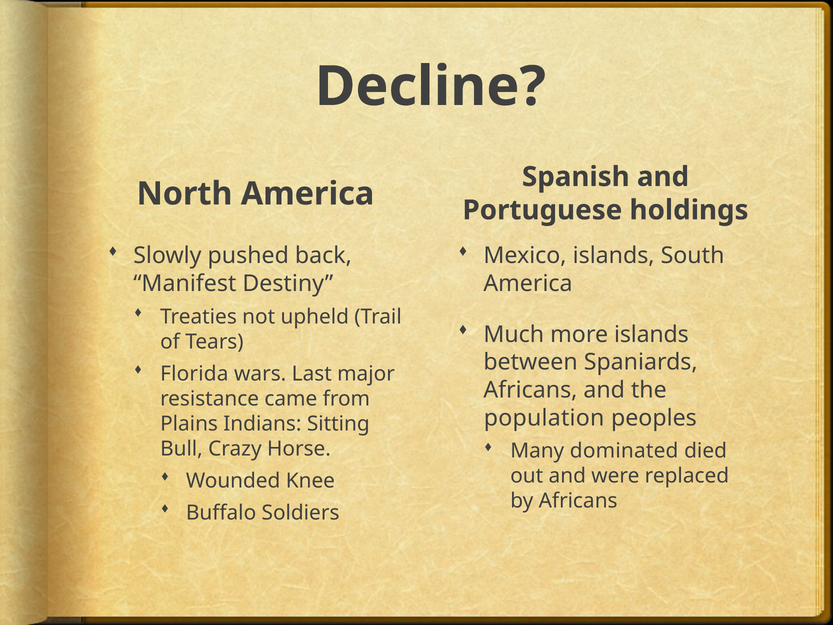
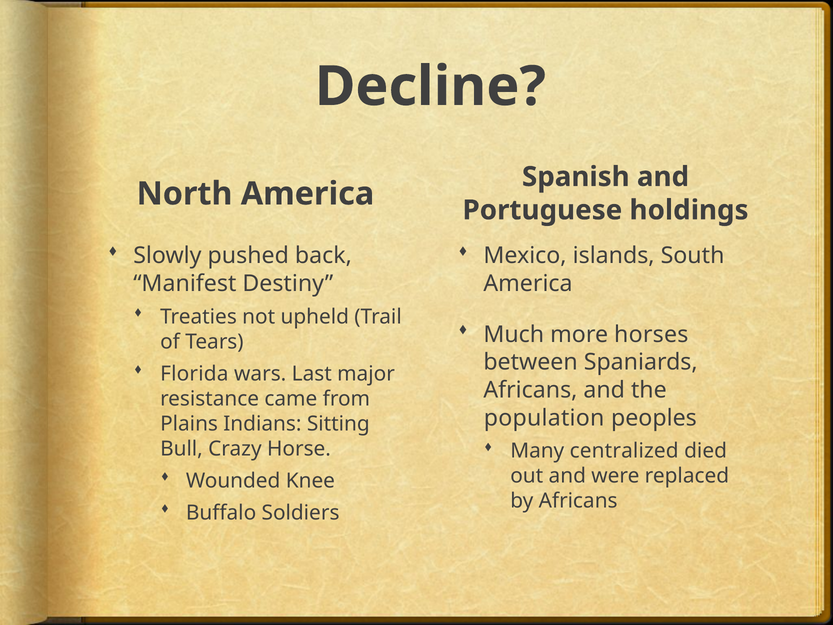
more islands: islands -> horses
dominated: dominated -> centralized
